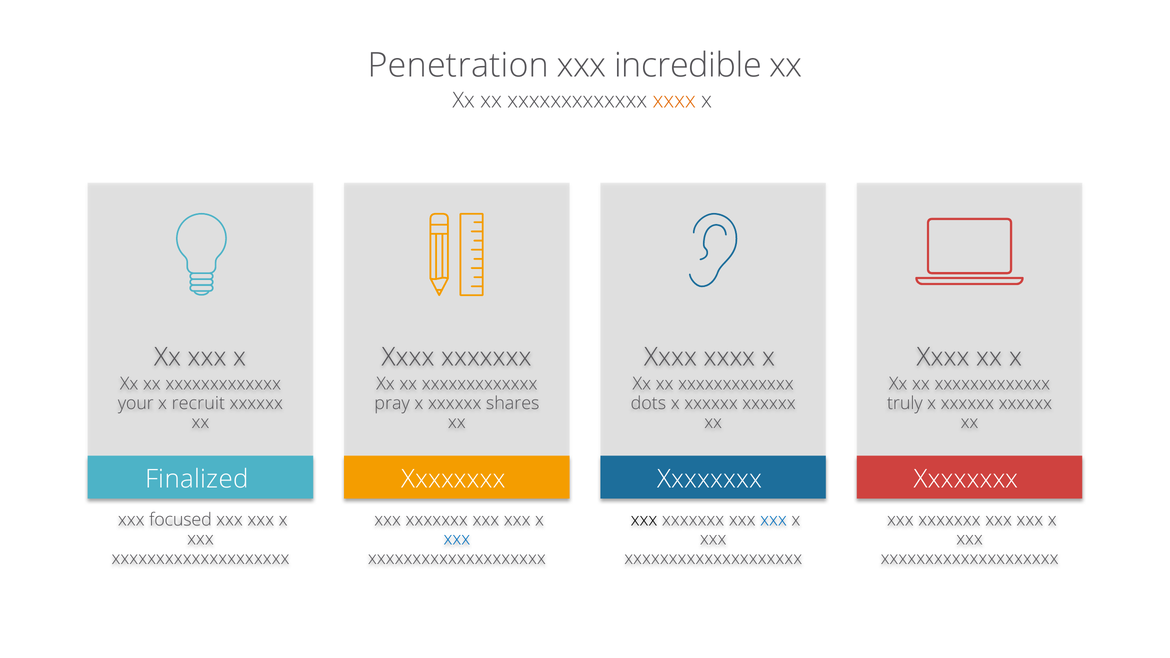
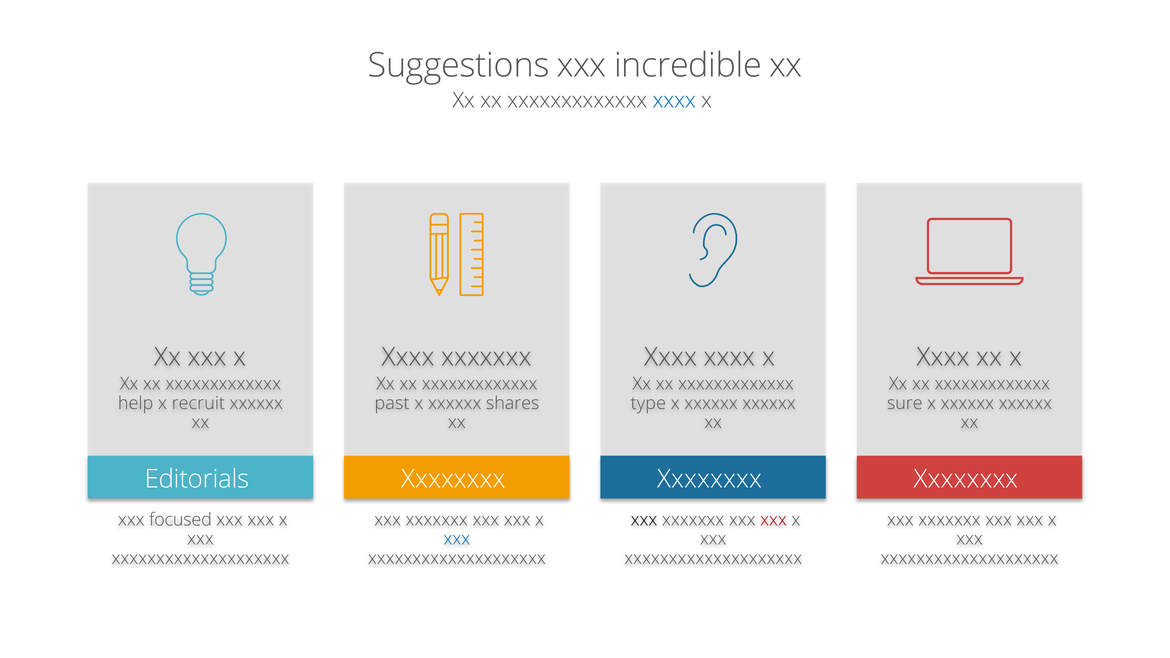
Penetration: Penetration -> Suggestions
xxxx at (674, 100) colour: orange -> blue
your: your -> help
pray: pray -> past
dots: dots -> type
truly: truly -> sure
Finalized: Finalized -> Editorials
xxx at (774, 520) colour: blue -> red
